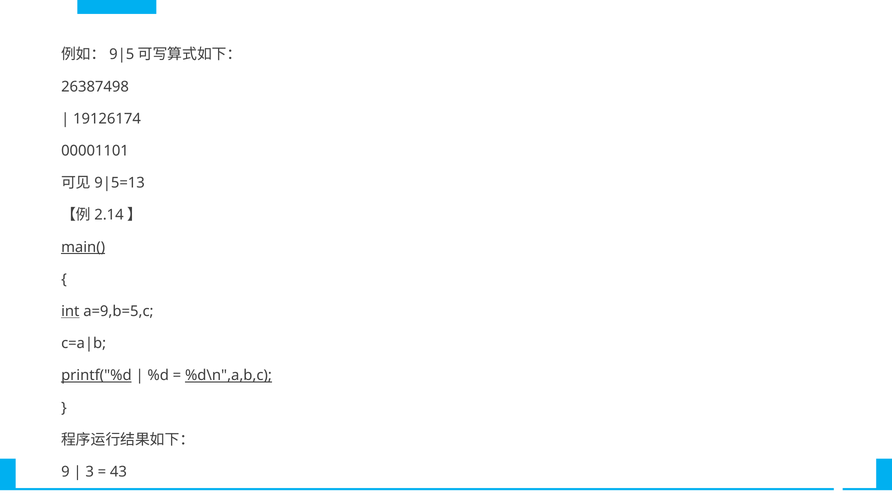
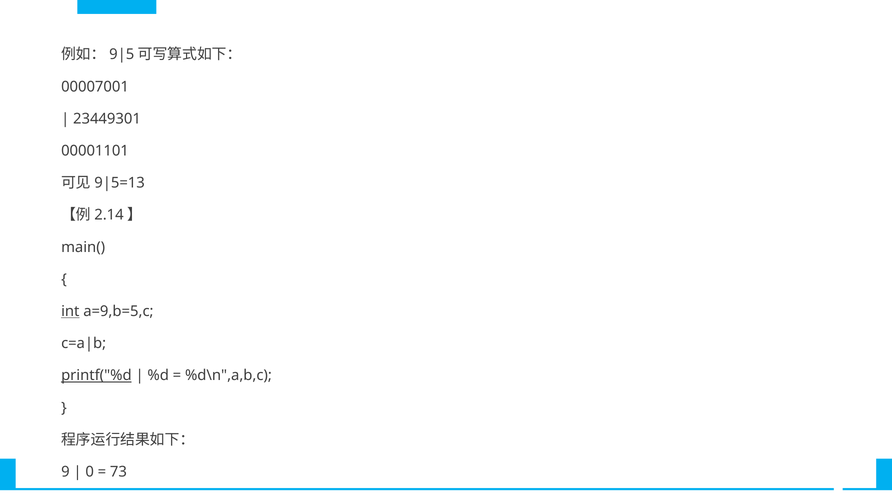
26387498: 26387498 -> 00007001
19126174: 19126174 -> 23449301
main( underline: present -> none
%d\n",a,b,c underline: present -> none
3: 3 -> 0
43: 43 -> 73
